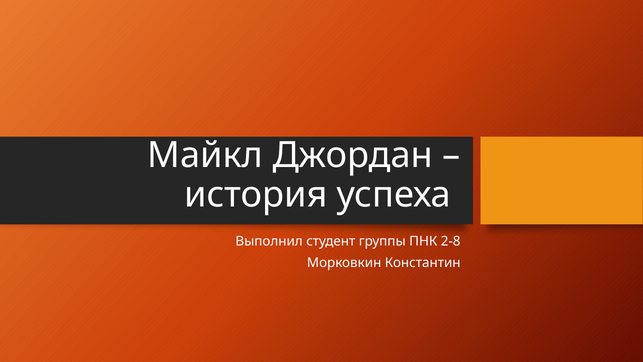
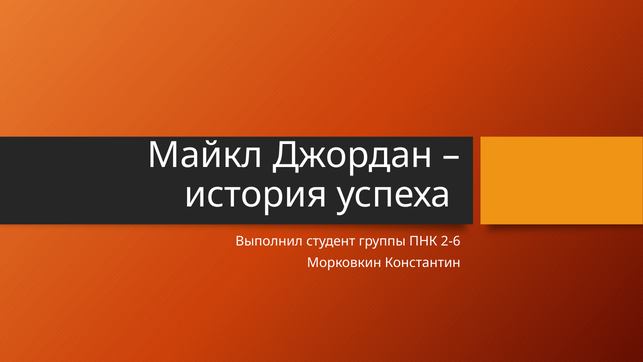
2-8: 2-8 -> 2-6
